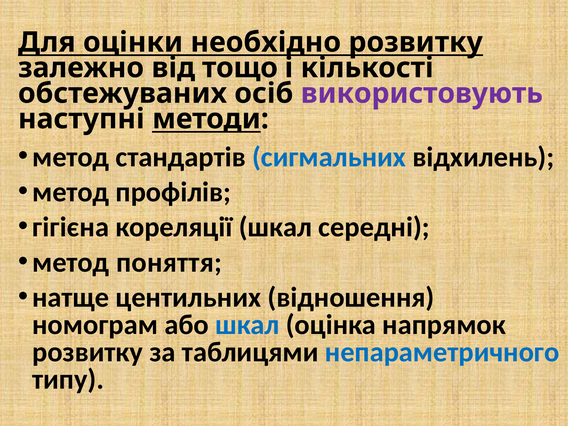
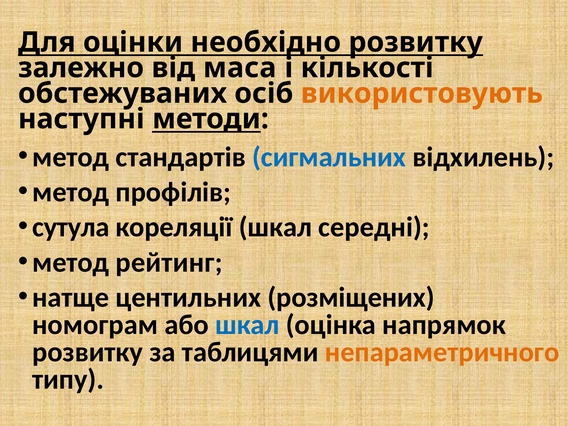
тощо: тощо -> маса
використовують colour: purple -> orange
гігієна: гігієна -> сутула
поняття: поняття -> рейтинг
відношення: відношення -> розміщених
непараметричного colour: blue -> orange
